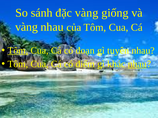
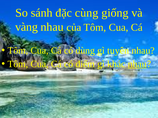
đặc vàng: vàng -> cùng
Tôm at (18, 51) underline: present -> none
đoạn: đoạn -> dùng
